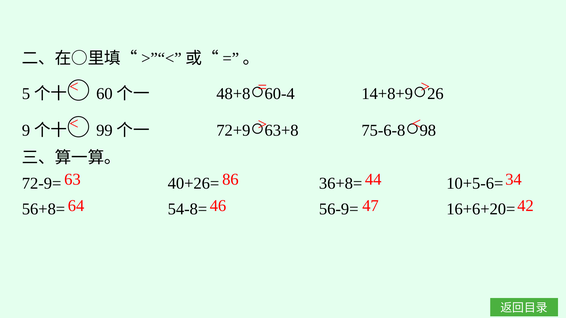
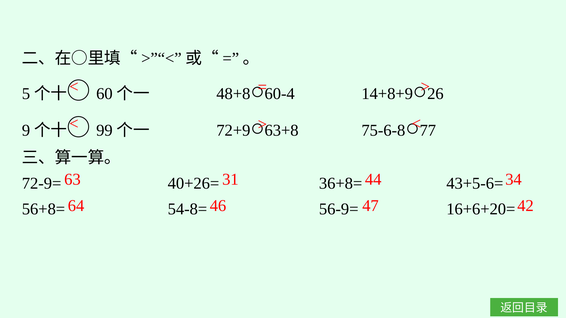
98: 98 -> 77
86: 86 -> 31
10+5-6=: 10+5-6= -> 43+5-6=
